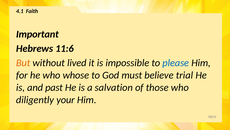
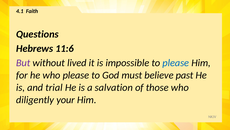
Important: Important -> Questions
But colour: orange -> purple
who whose: whose -> please
trial: trial -> past
past: past -> trial
